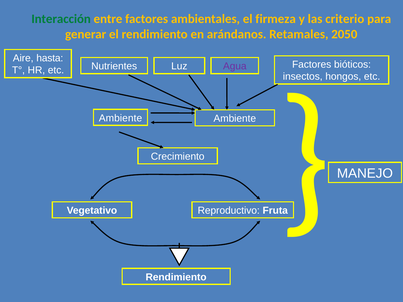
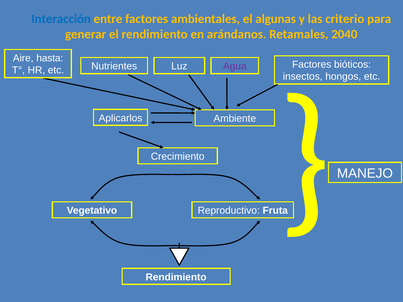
Interacción colour: green -> blue
firmeza: firmeza -> algunas
2050: 2050 -> 2040
Ambiente at (120, 118): Ambiente -> Aplicarlos
